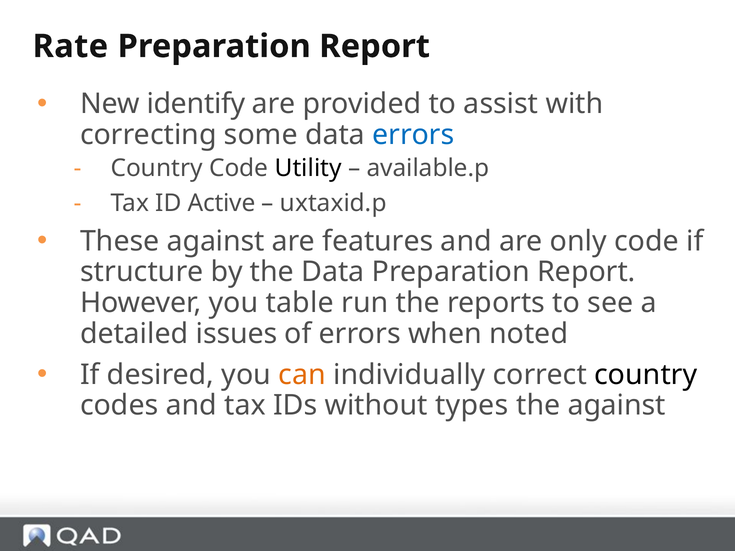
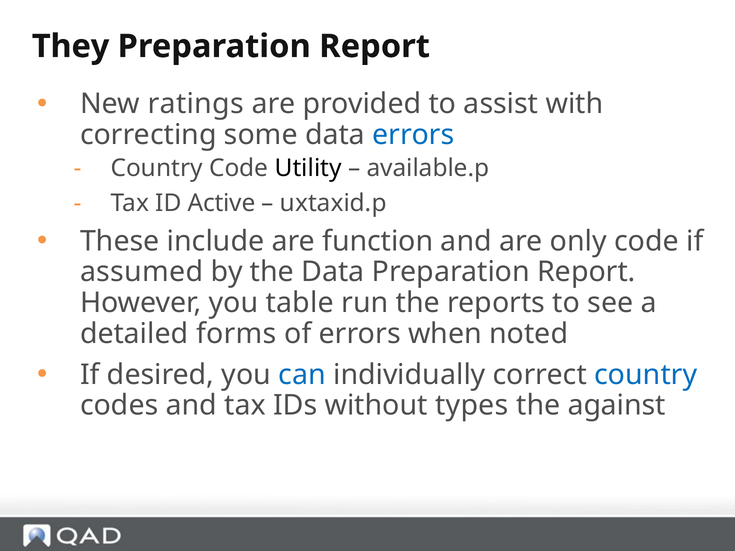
Rate: Rate -> They
identify: identify -> ratings
These against: against -> include
features: features -> function
structure: structure -> assumed
issues: issues -> forms
can colour: orange -> blue
country at (646, 375) colour: black -> blue
